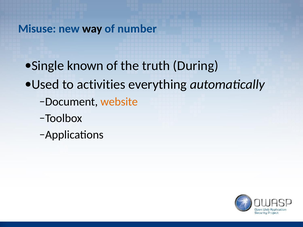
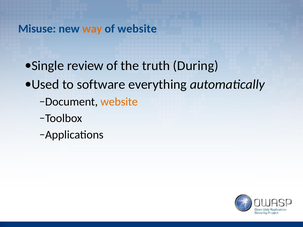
way colour: black -> orange
of number: number -> website
known: known -> review
activities: activities -> software
